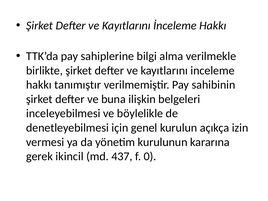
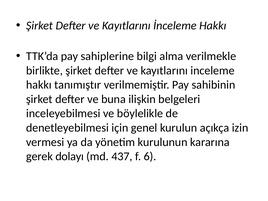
ikincil: ikincil -> dolayı
0: 0 -> 6
